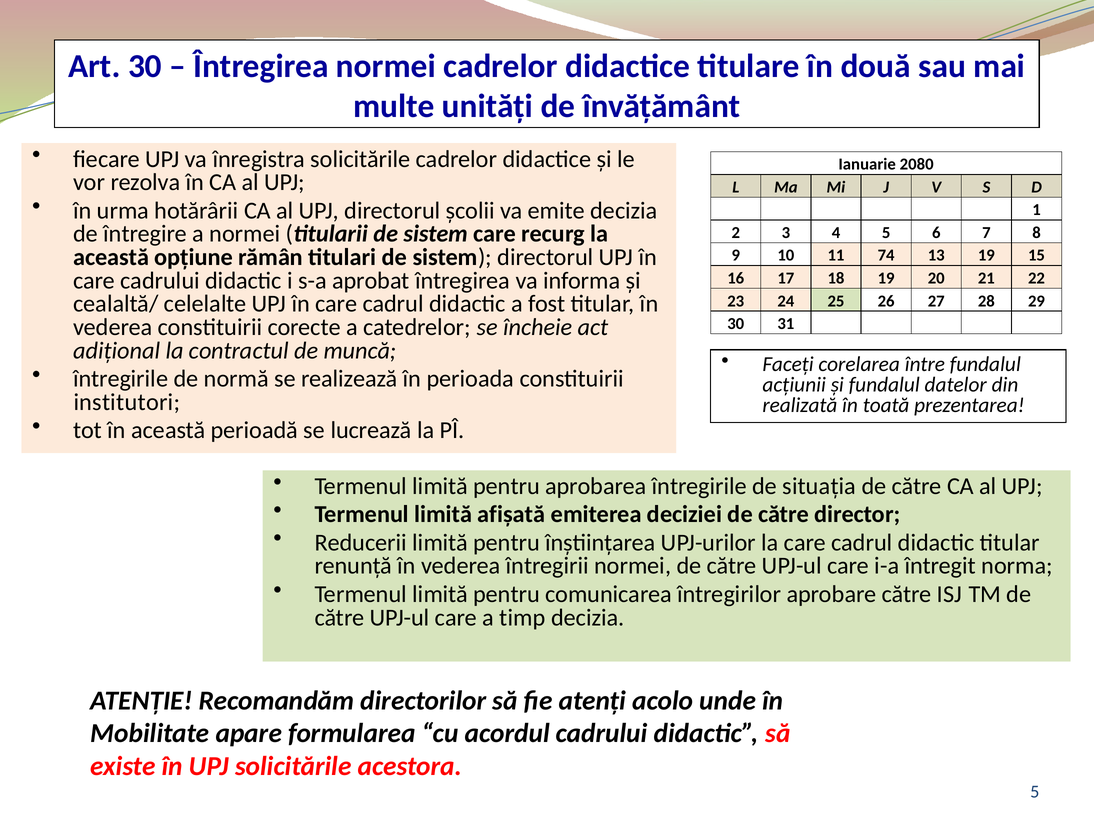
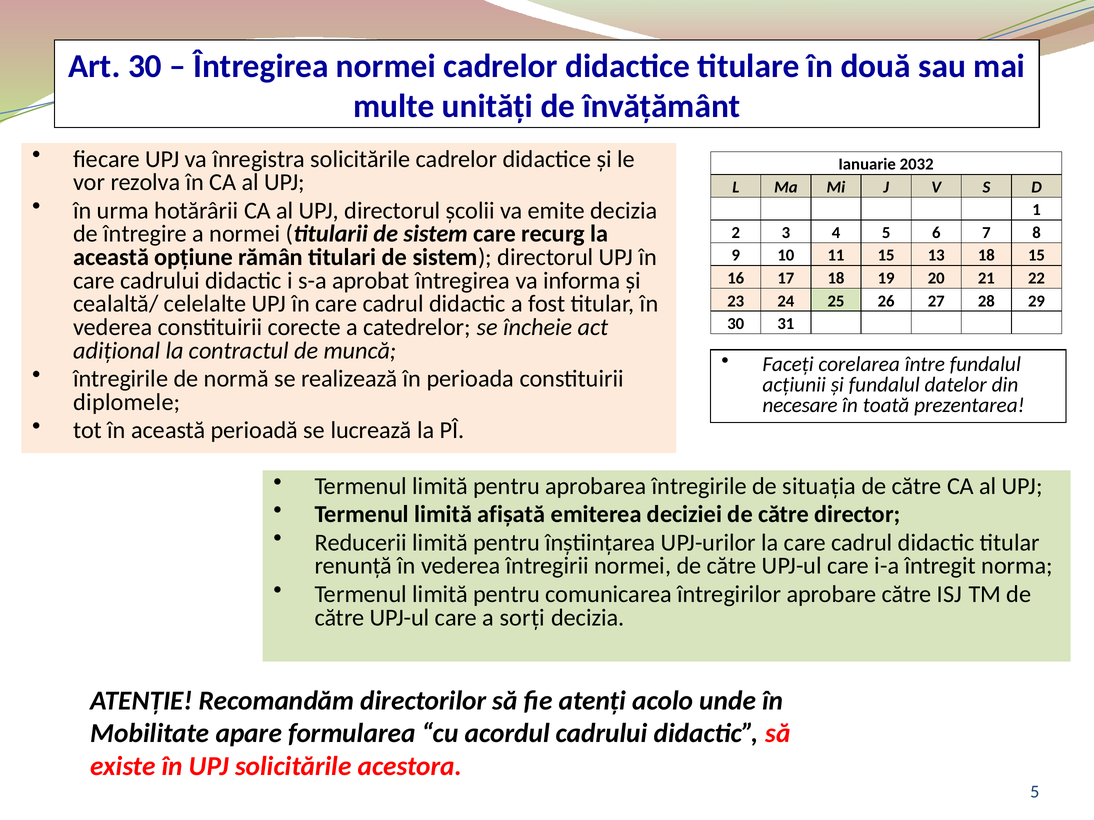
2080: 2080 -> 2032
11 74: 74 -> 15
13 19: 19 -> 18
institutori: institutori -> diplomele
realizată: realizată -> necesare
timp: timp -> sorţi
